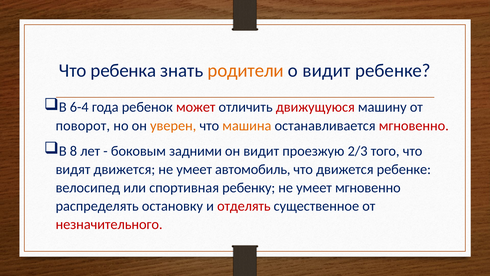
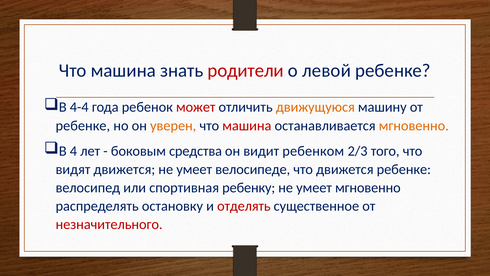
ребенка at (123, 70): ребенка -> машина
родители colour: orange -> red
о видит: видит -> левой
6-4: 6-4 -> 4-4
движущуюся colour: red -> orange
поворот at (83, 125): поворот -> ребенке
машина at (247, 125) colour: orange -> red
мгновенно at (414, 125) colour: red -> orange
8: 8 -> 4
задними: задними -> средства
проезжую: проезжую -> ребенком
автомобиль: автомобиль -> велосипеде
